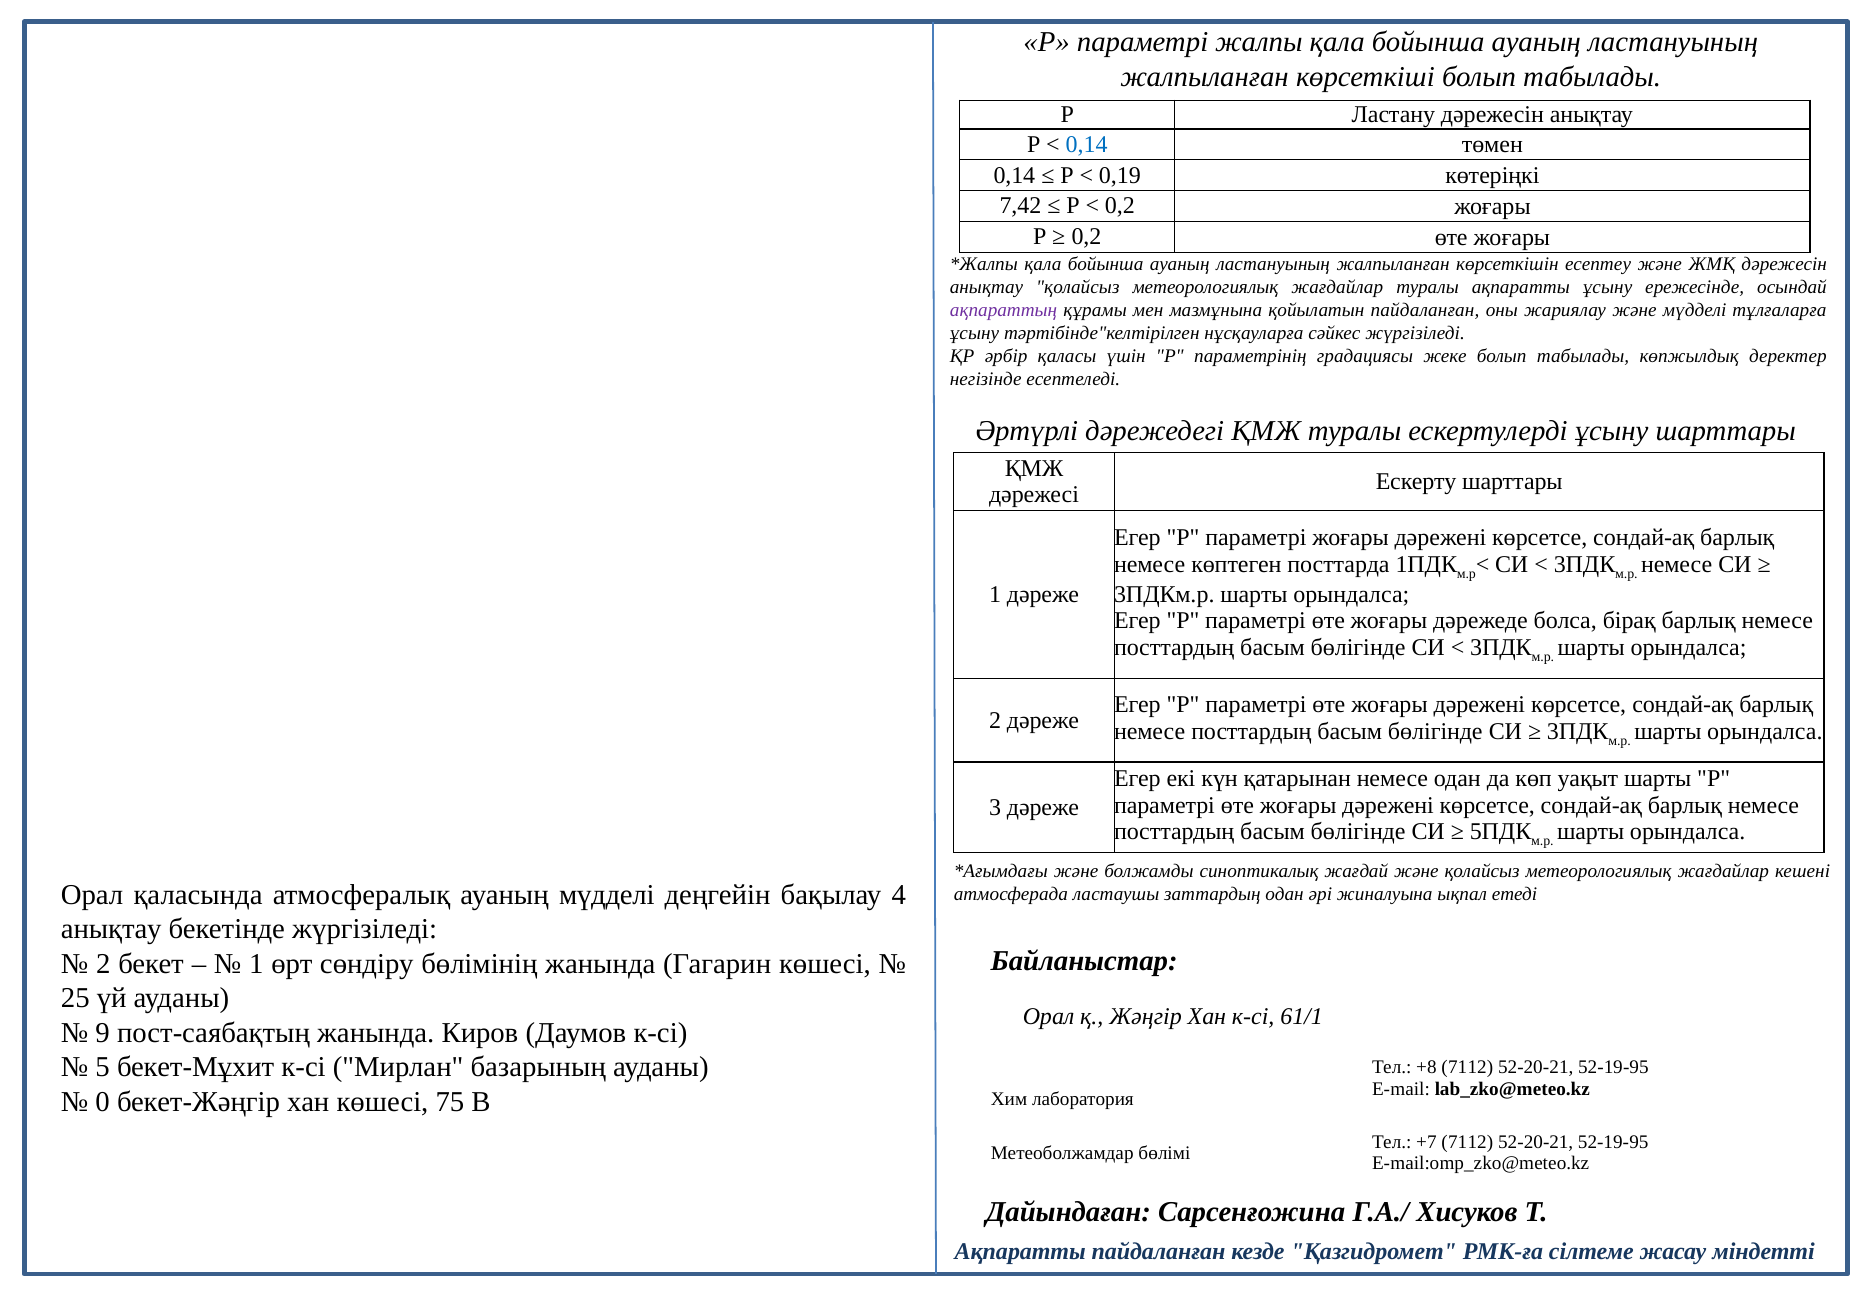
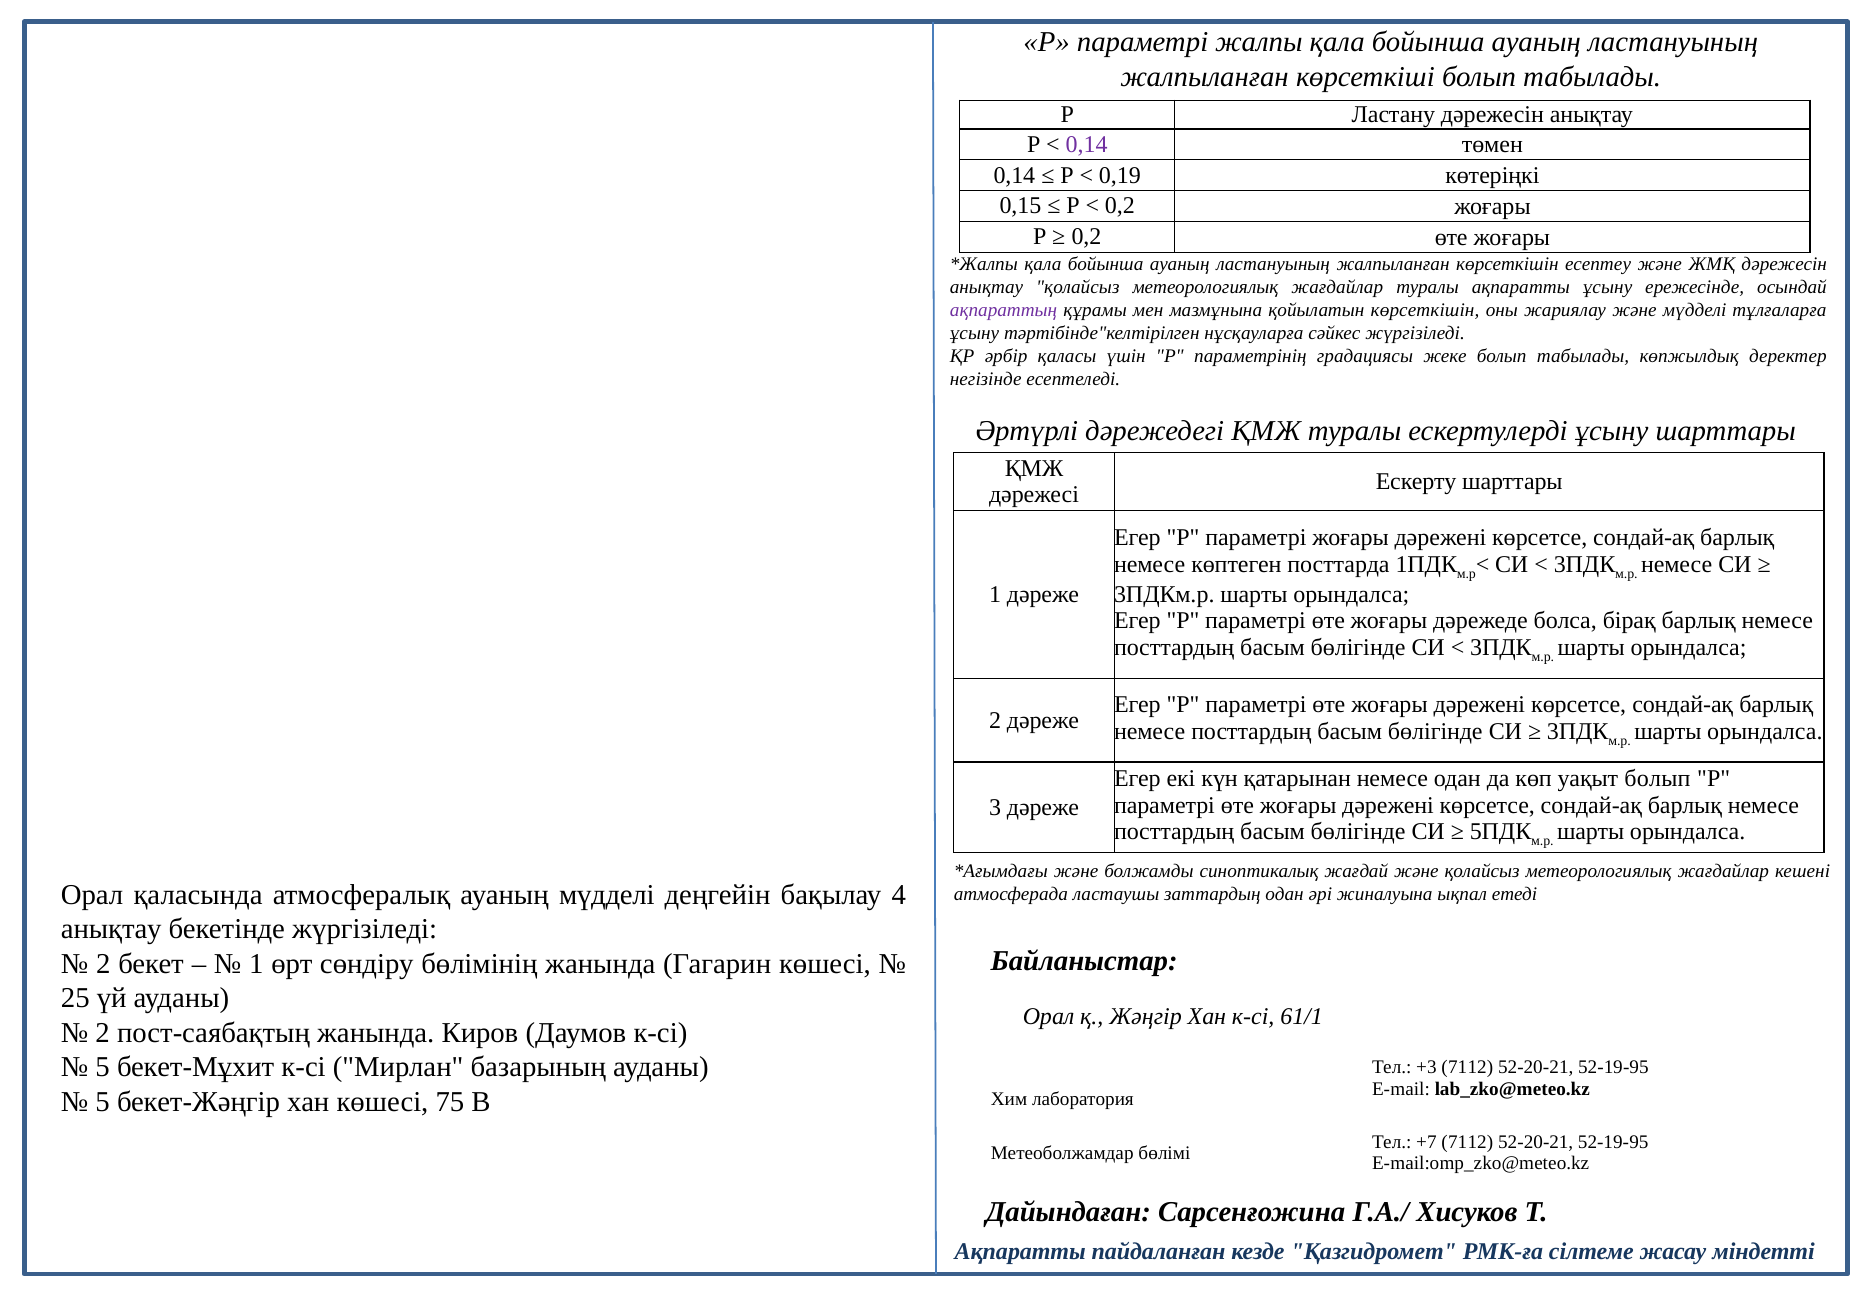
0,14 at (1087, 144) colour: blue -> purple
7,42: 7,42 -> 0,15
қойылатын пайдаланған: пайдаланған -> көрсеткішін
уақыт шарты: шарты -> болып
9 at (103, 1033): 9 -> 2
+8: +8 -> +3
0 at (103, 1102): 0 -> 5
